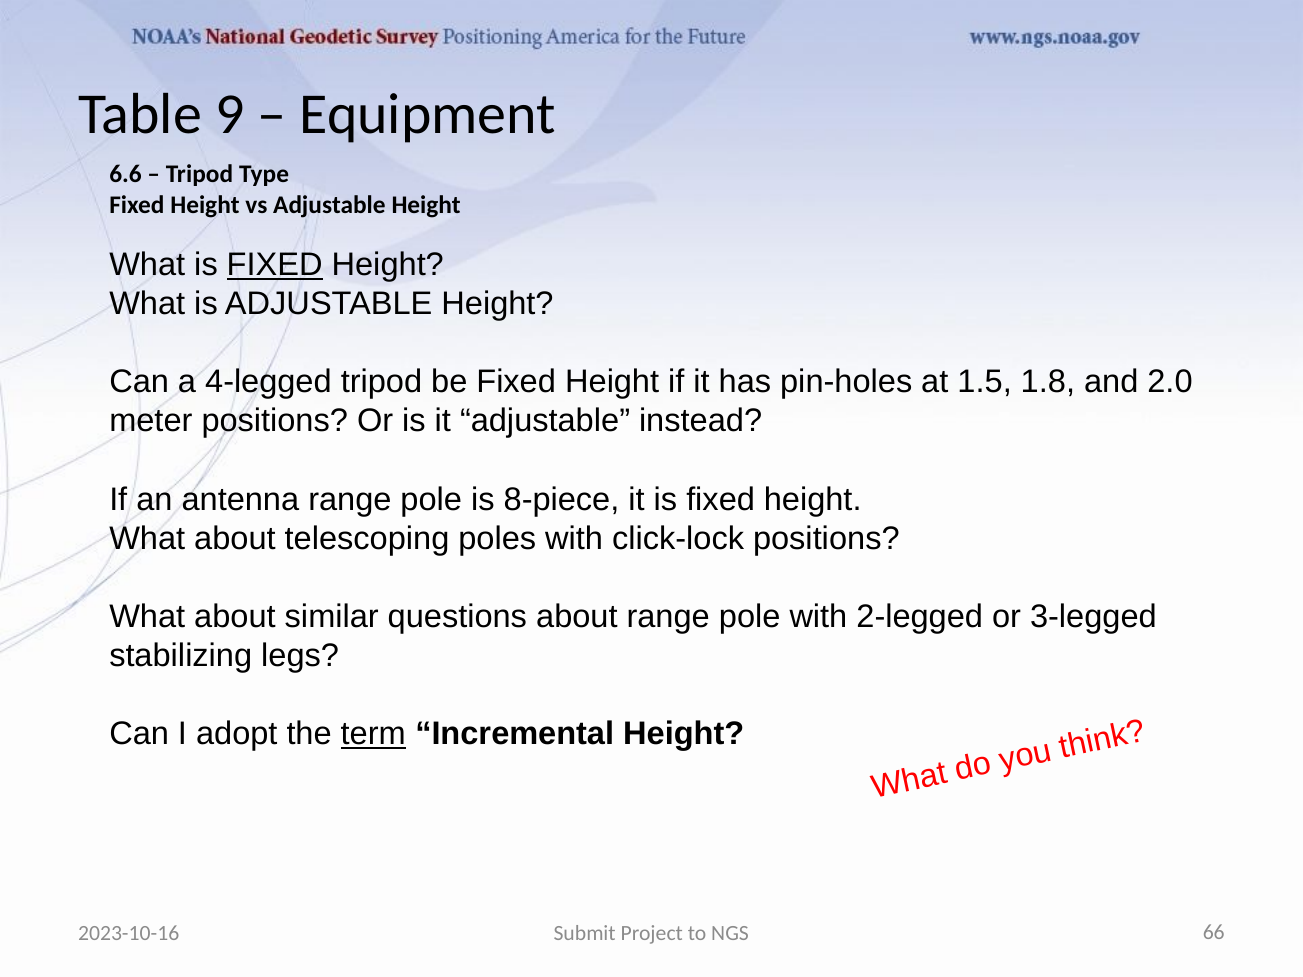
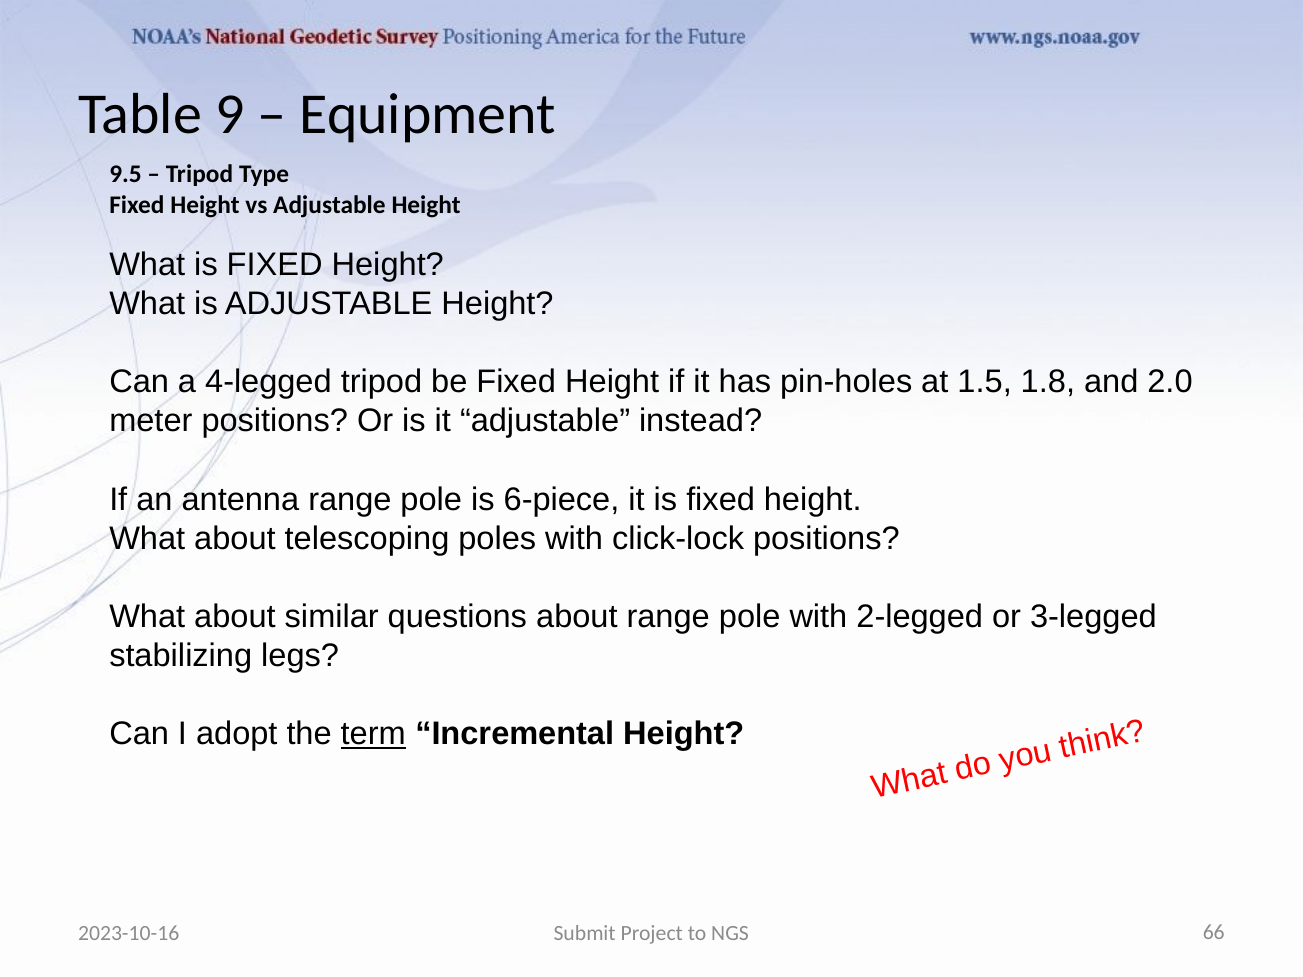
6.6: 6.6 -> 9.5
FIXED at (275, 265) underline: present -> none
8-piece: 8-piece -> 6-piece
